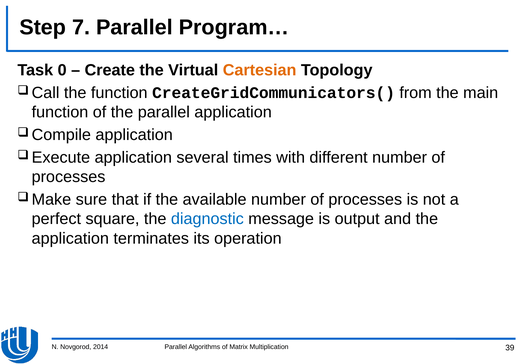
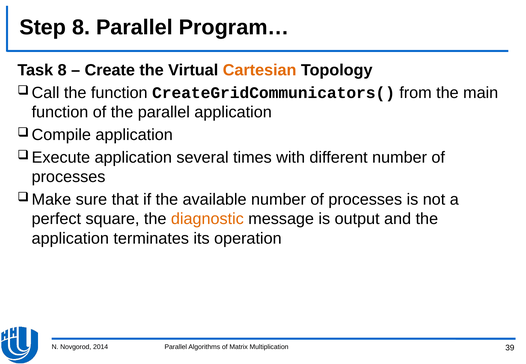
Step 7: 7 -> 8
Task 0: 0 -> 8
diagnostic colour: blue -> orange
